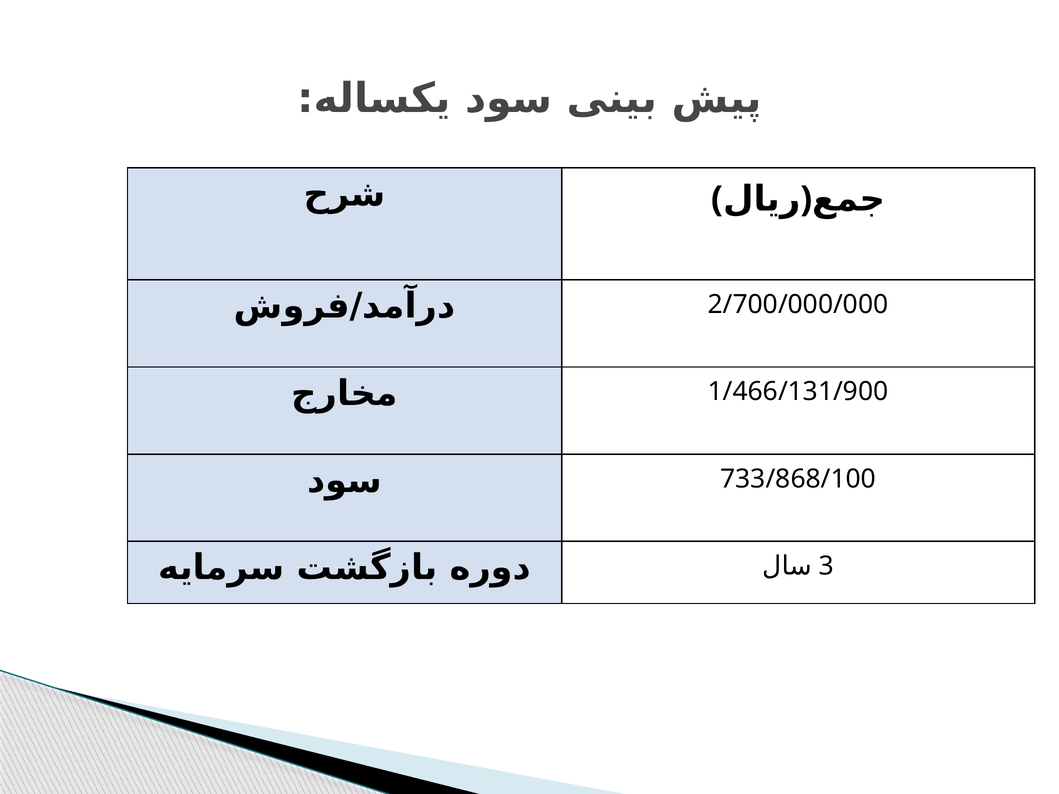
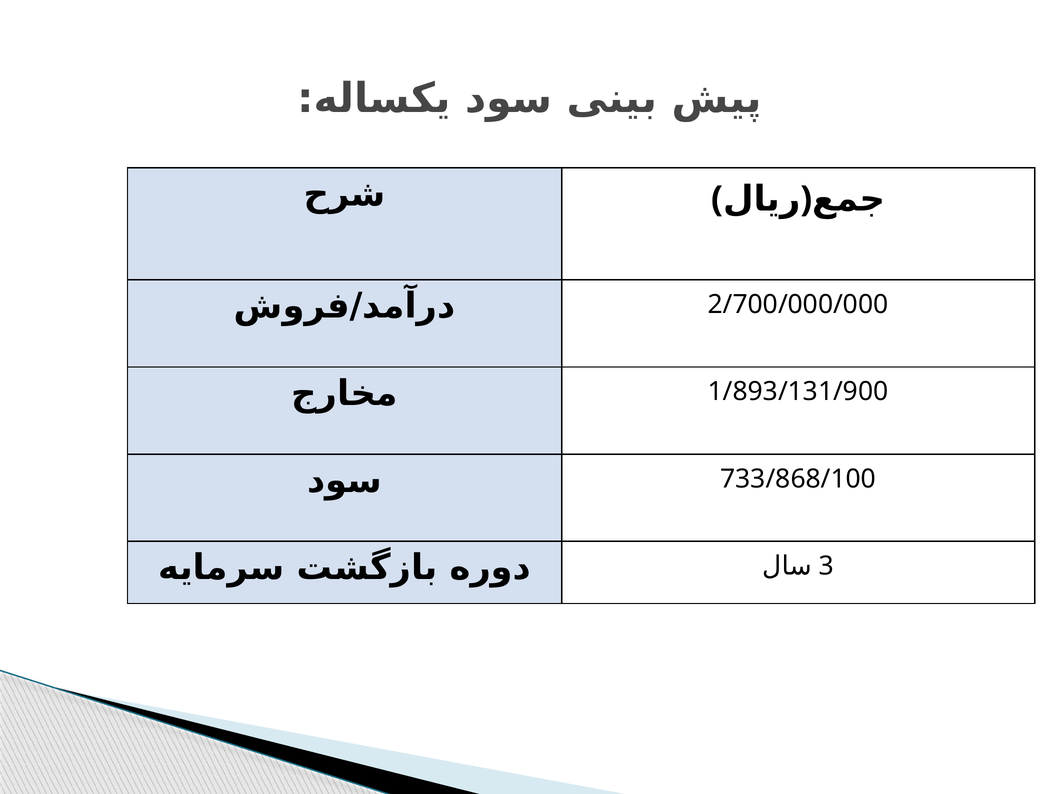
1/466/131/900: 1/466/131/900 -> 1/893/131/900
